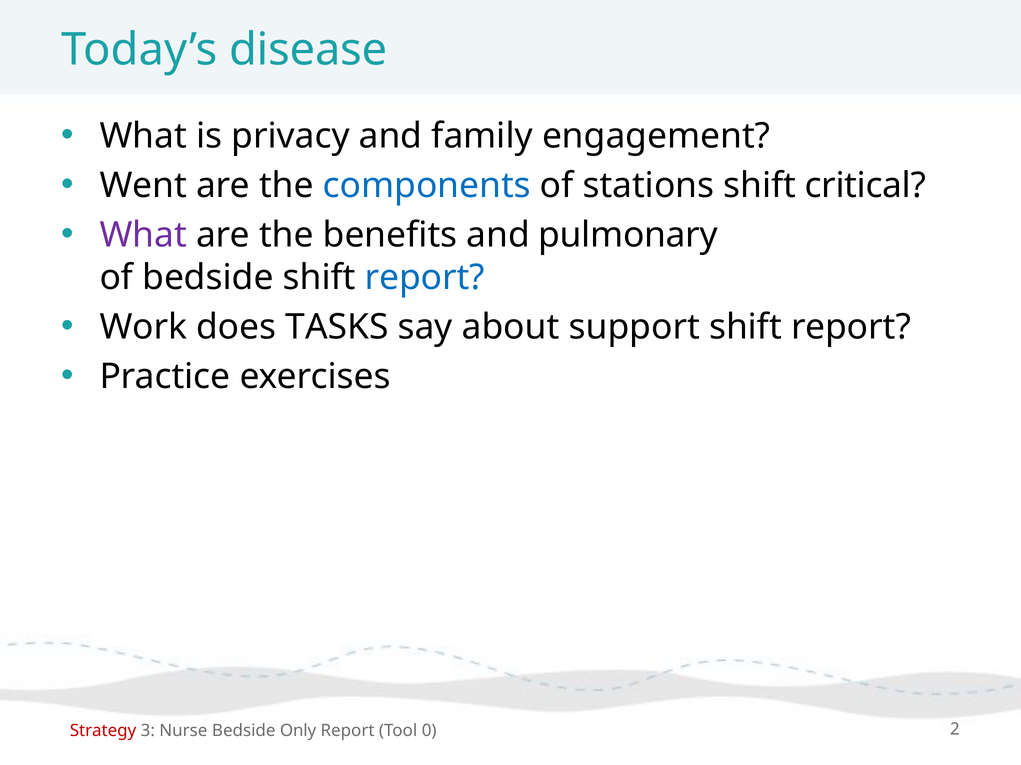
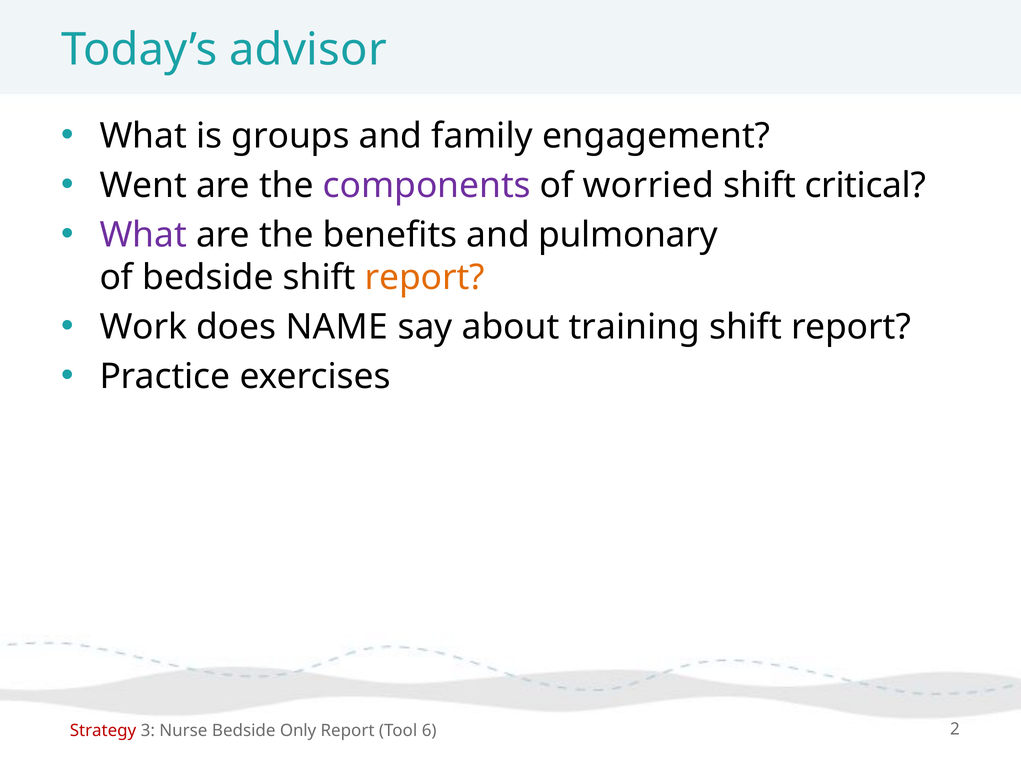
disease: disease -> advisor
privacy: privacy -> groups
components colour: blue -> purple
stations: stations -> worried
report at (425, 278) colour: blue -> orange
TASKS: TASKS -> NAME
support: support -> training
0: 0 -> 6
